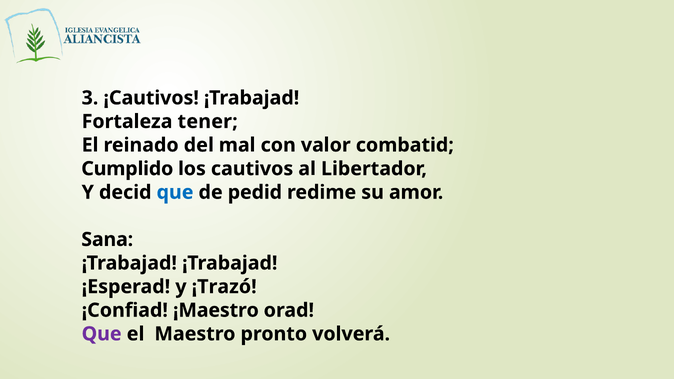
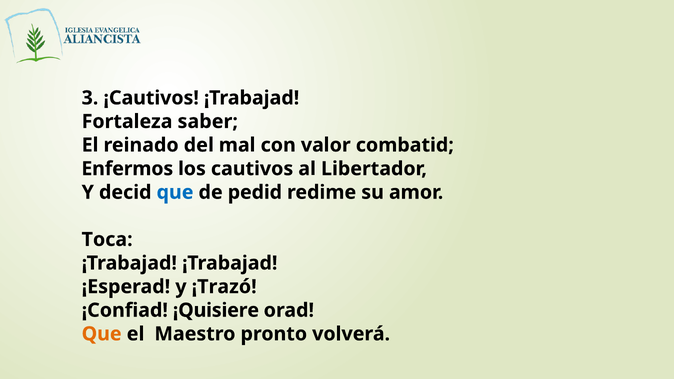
tener: tener -> saber
Cumplido: Cumplido -> Enfermos
Sana: Sana -> Toca
¡Maestro: ¡Maestro -> ¡Quisiere
Que at (102, 334) colour: purple -> orange
